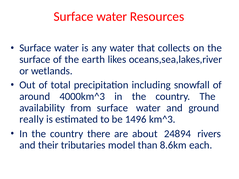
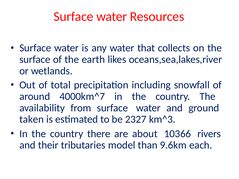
4000km^3: 4000km^3 -> 4000km^7
really: really -> taken
1496: 1496 -> 2327
24894: 24894 -> 10366
8.6km: 8.6km -> 9.6km
